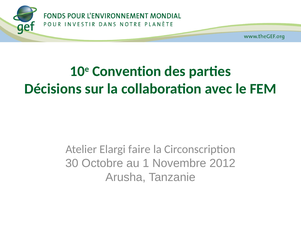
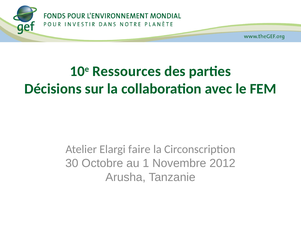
Convention: Convention -> Ressources
